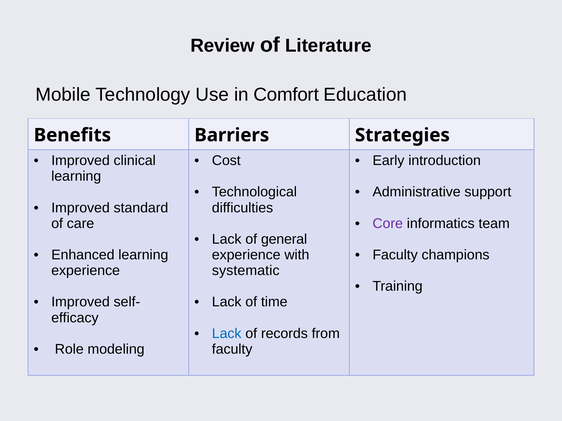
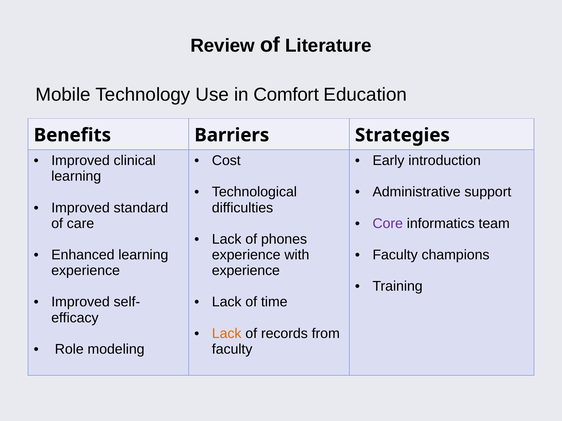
general: general -> phones
systematic at (246, 271): systematic -> experience
Lack at (227, 334) colour: blue -> orange
